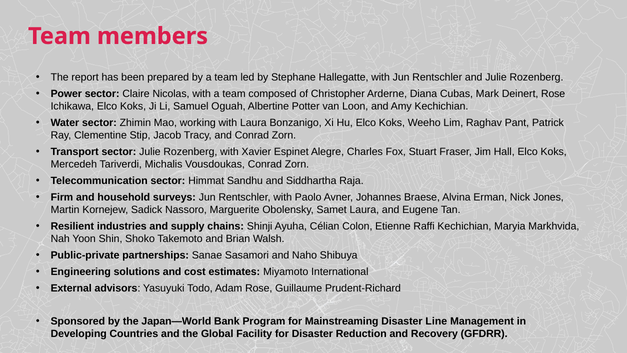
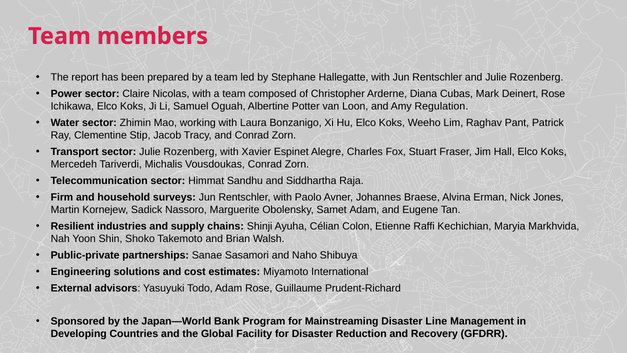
Amy Kechichian: Kechichian -> Regulation
Samet Laura: Laura -> Adam
